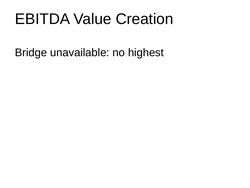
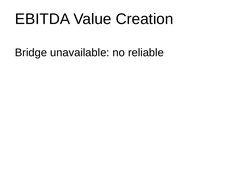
highest: highest -> reliable
